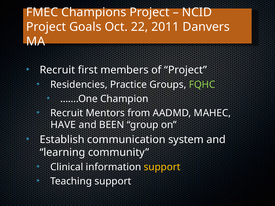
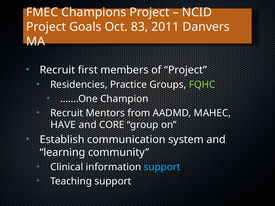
22: 22 -> 83
BEEN: BEEN -> CORE
support at (162, 167) colour: yellow -> light blue
